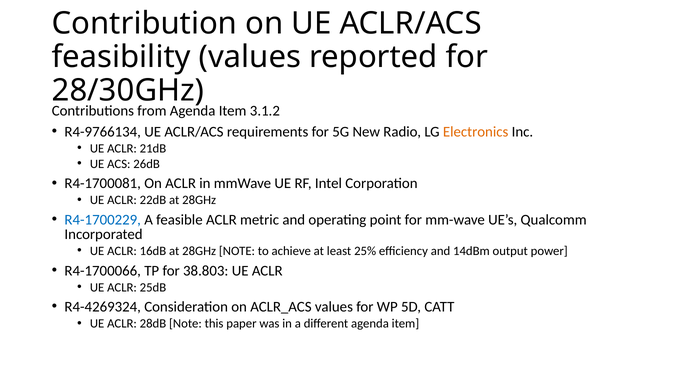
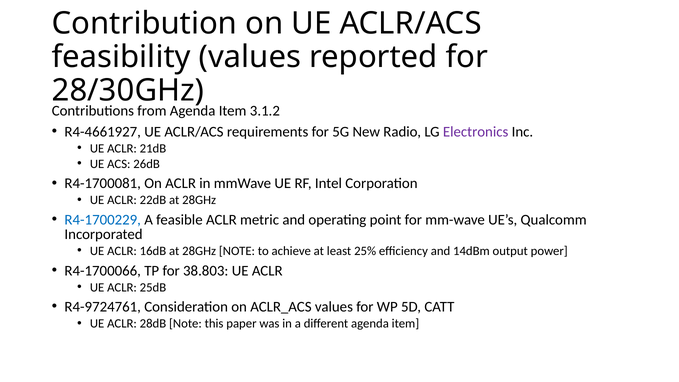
R4-9766134: R4-9766134 -> R4-4661927
Electronics colour: orange -> purple
R4-4269324: R4-4269324 -> R4-9724761
